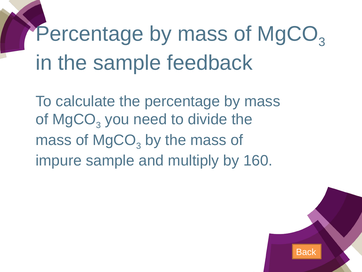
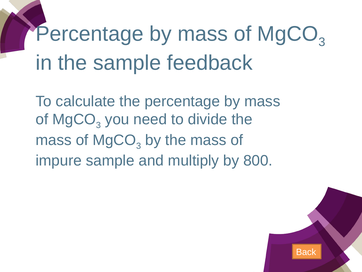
160: 160 -> 800
